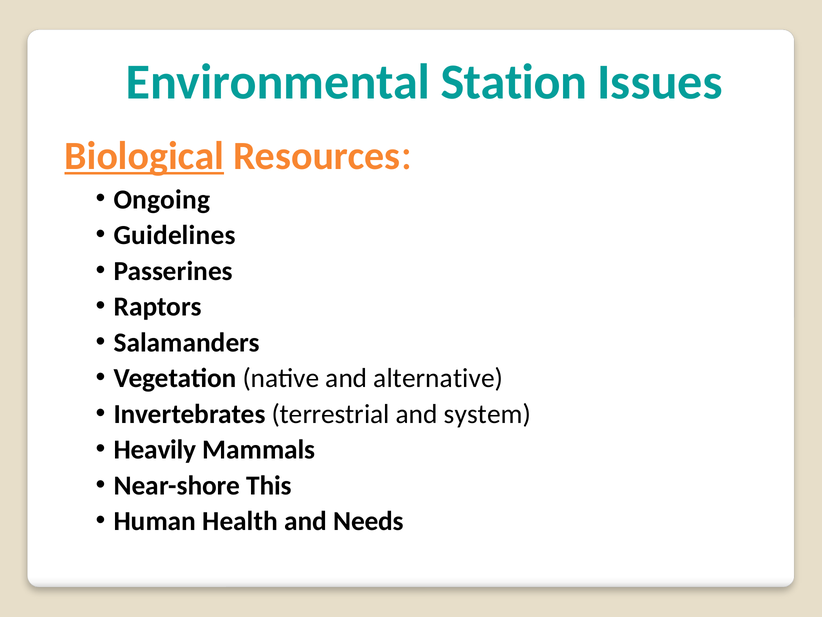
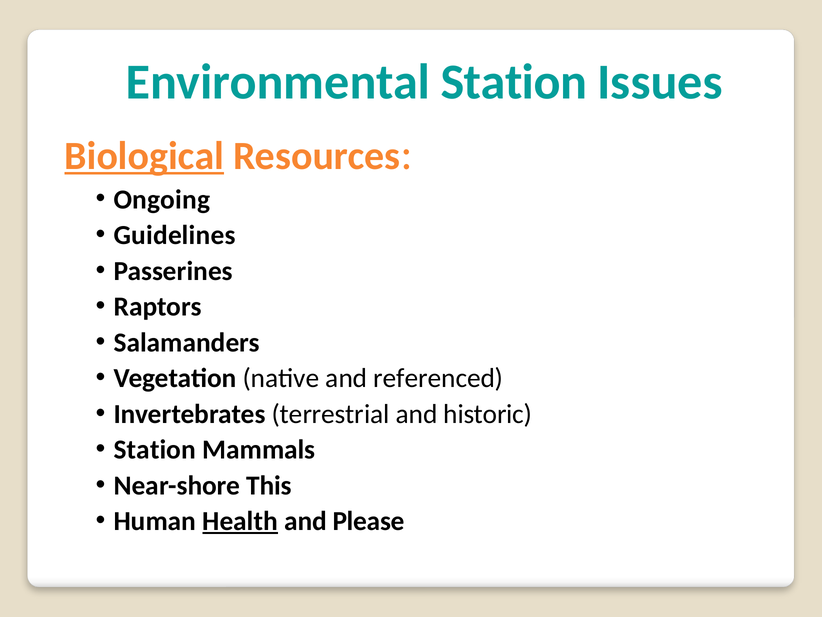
alternative: alternative -> referenced
system: system -> historic
Heavily at (155, 449): Heavily -> Station
Health underline: none -> present
Needs: Needs -> Please
